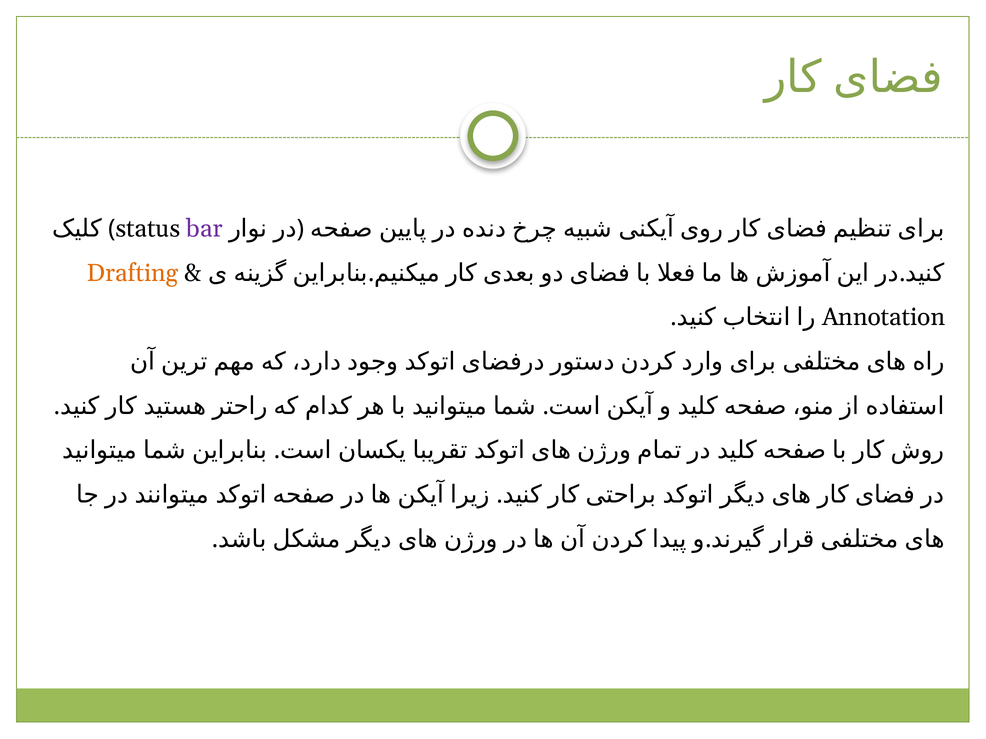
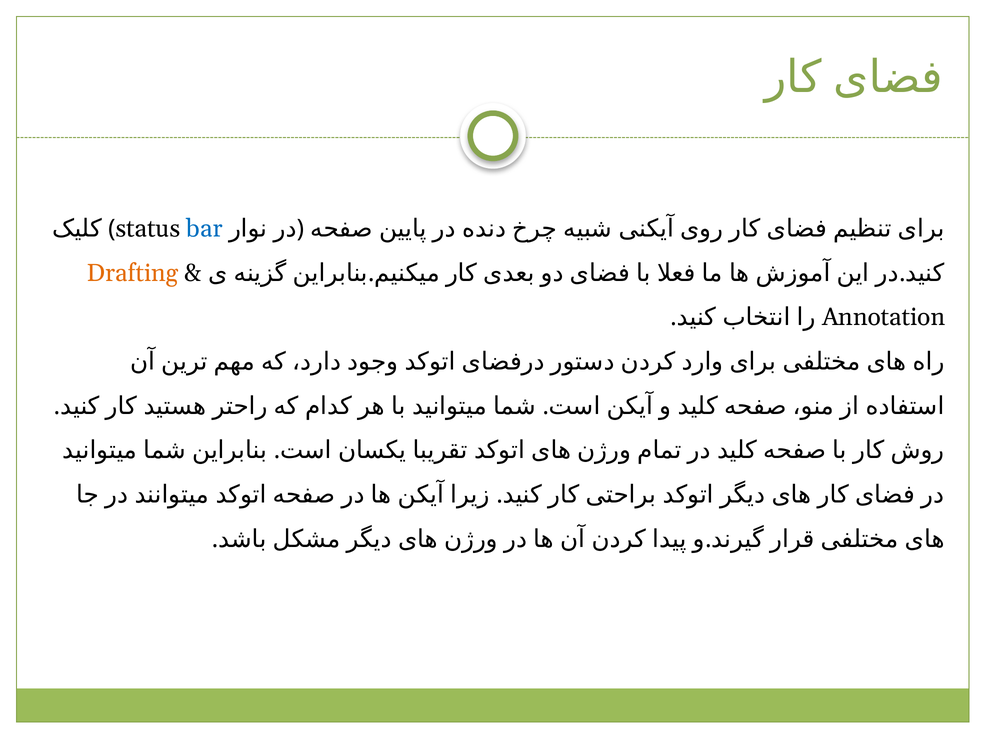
bar colour: purple -> blue
